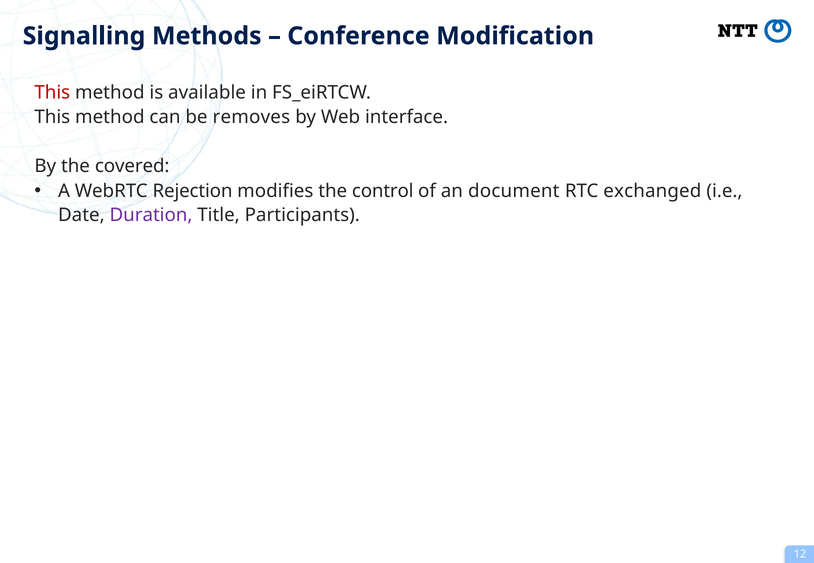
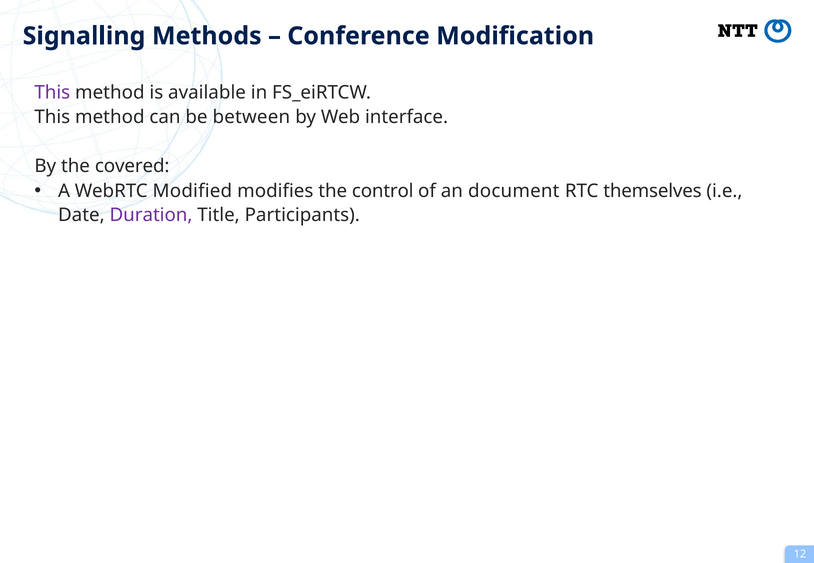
This at (52, 93) colour: red -> purple
removes: removes -> between
Rejection: Rejection -> Modified
exchanged: exchanged -> themselves
